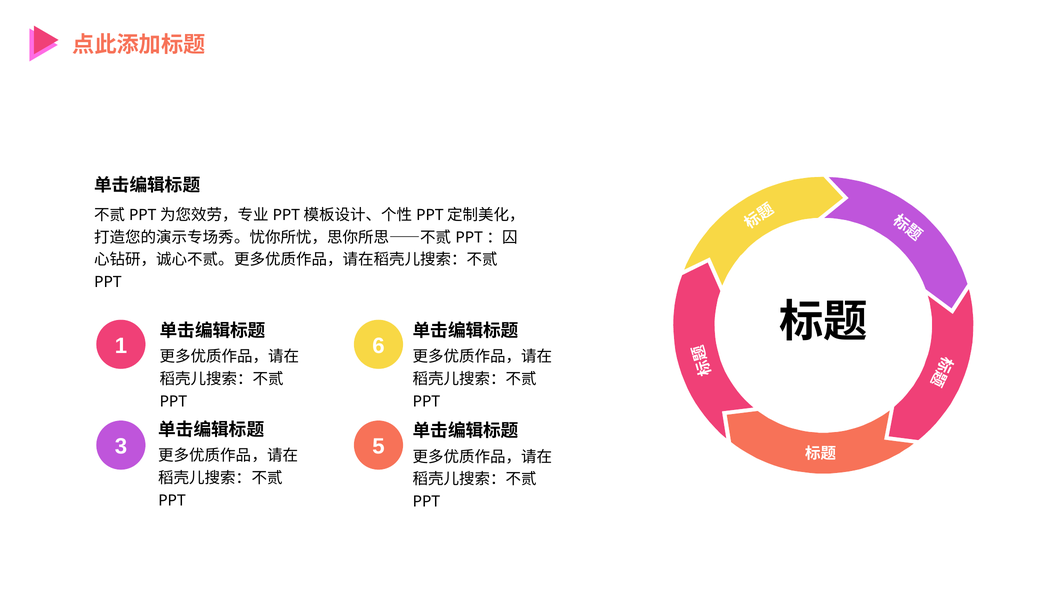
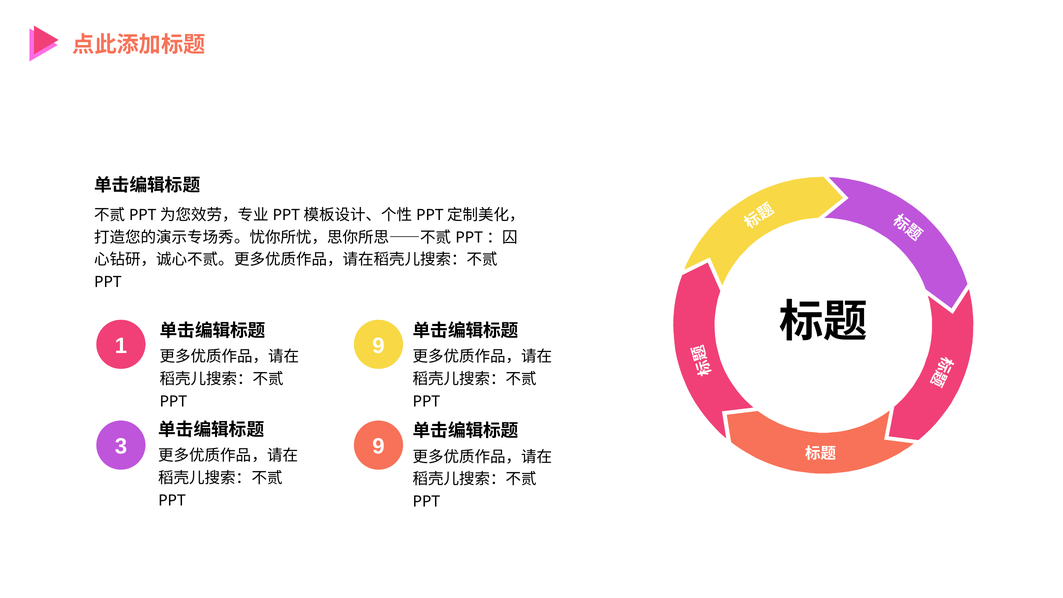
1 6: 6 -> 9
3 5: 5 -> 9
